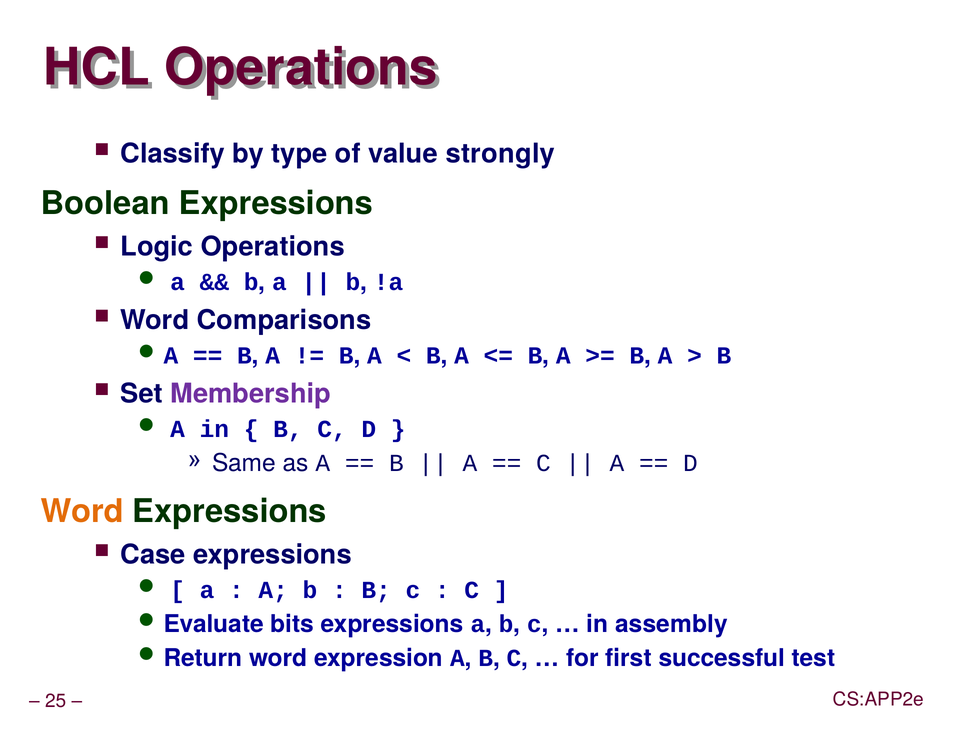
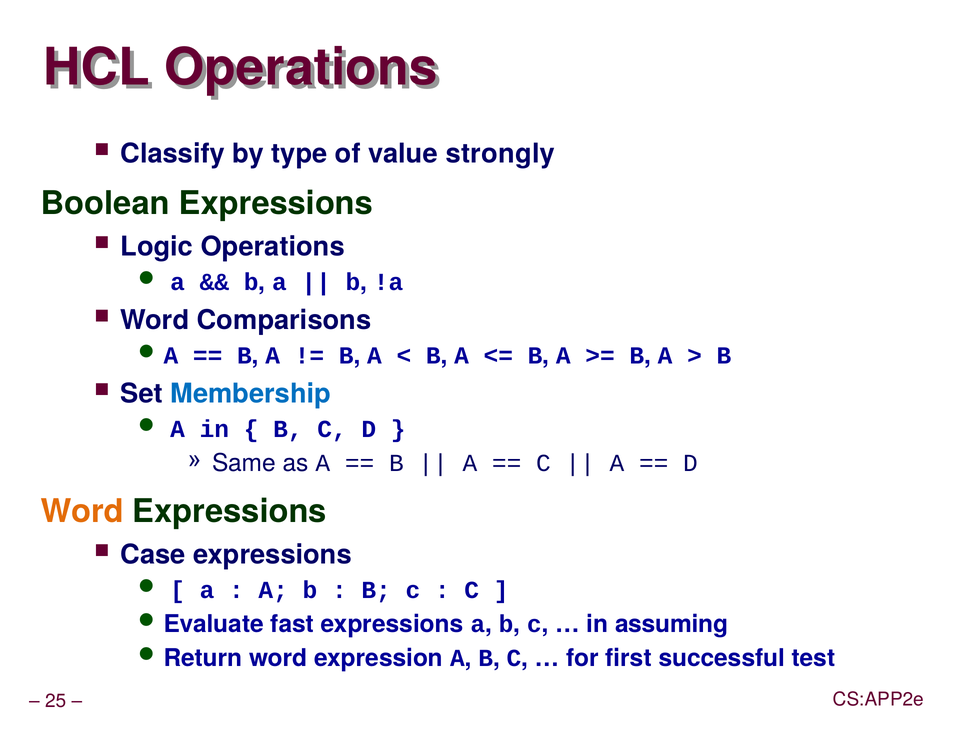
Membership colour: purple -> blue
bits: bits -> fast
assembly: assembly -> assuming
